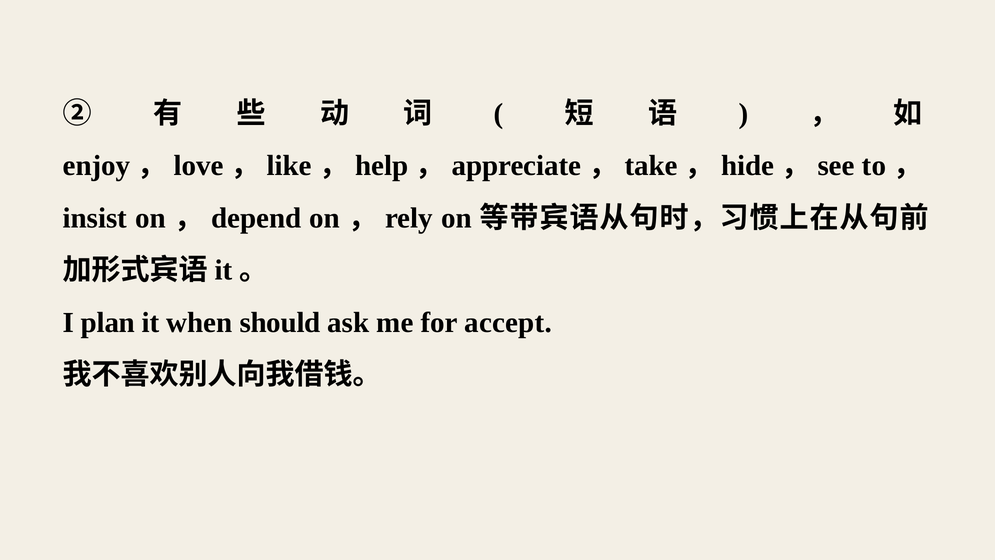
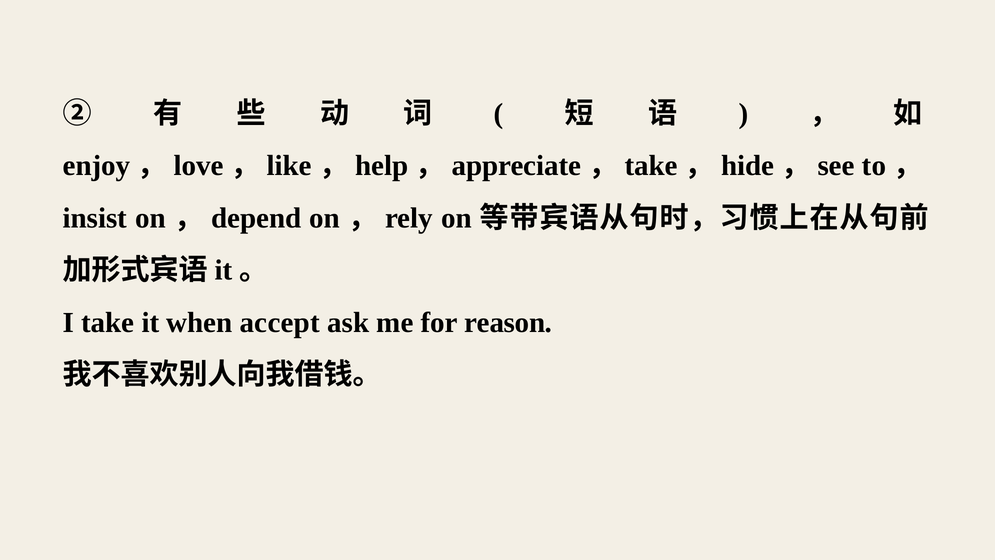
I plan: plan -> take
should: should -> accept
accept: accept -> reason
